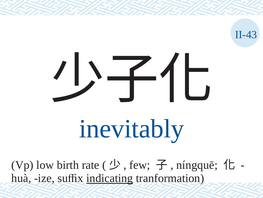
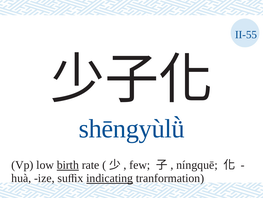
II-43: II-43 -> II-55
inevitably: inevitably -> shēngyùlǜ
birth underline: none -> present
